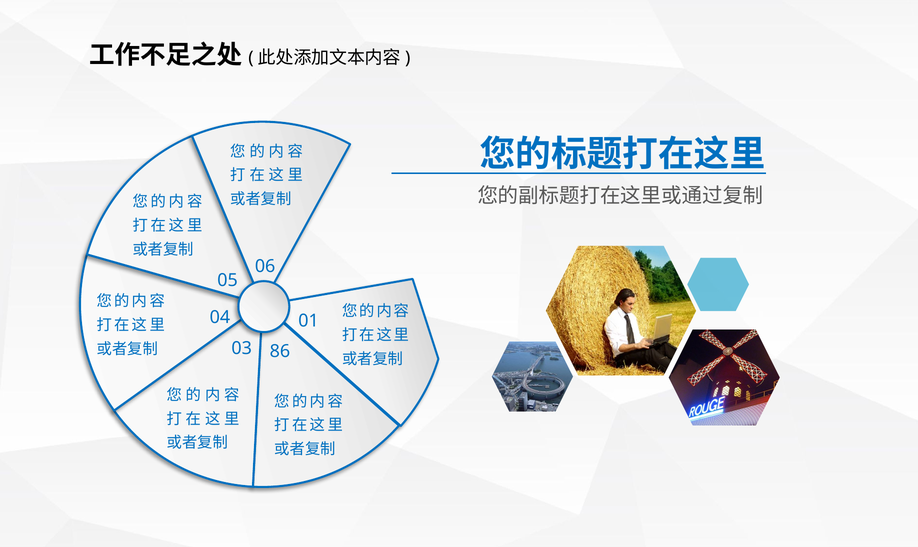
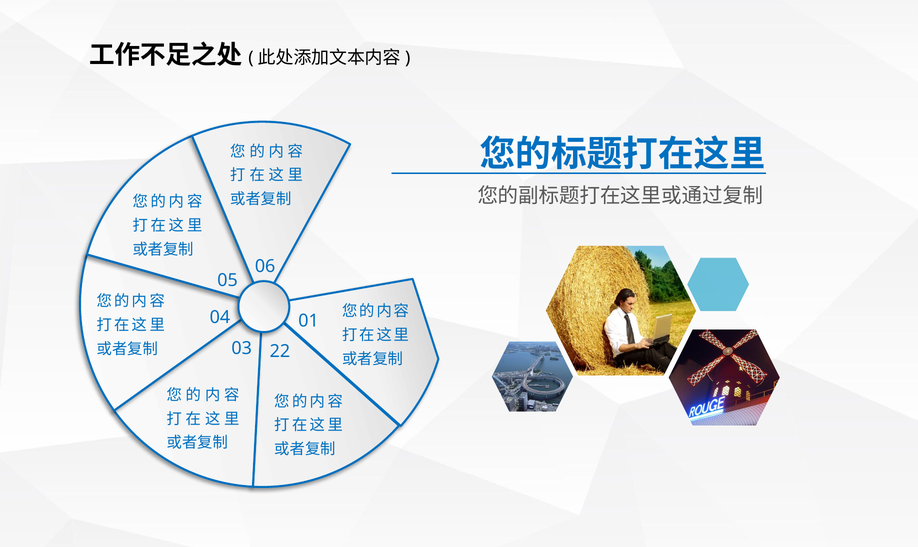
86: 86 -> 22
